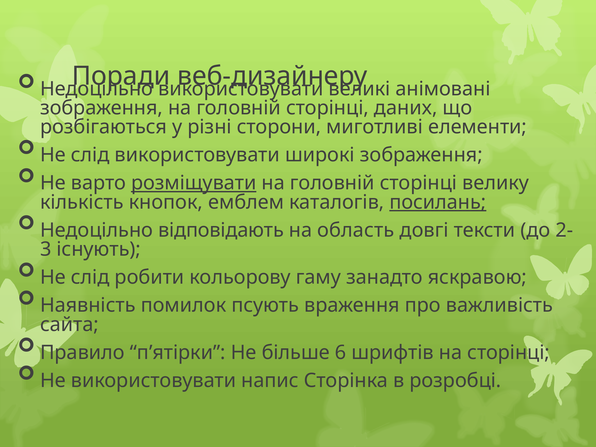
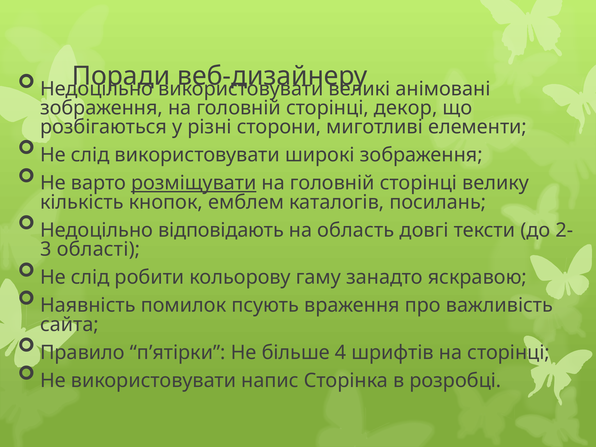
даних: даних -> декор
посилань underline: present -> none
існують: існують -> області
6: 6 -> 4
